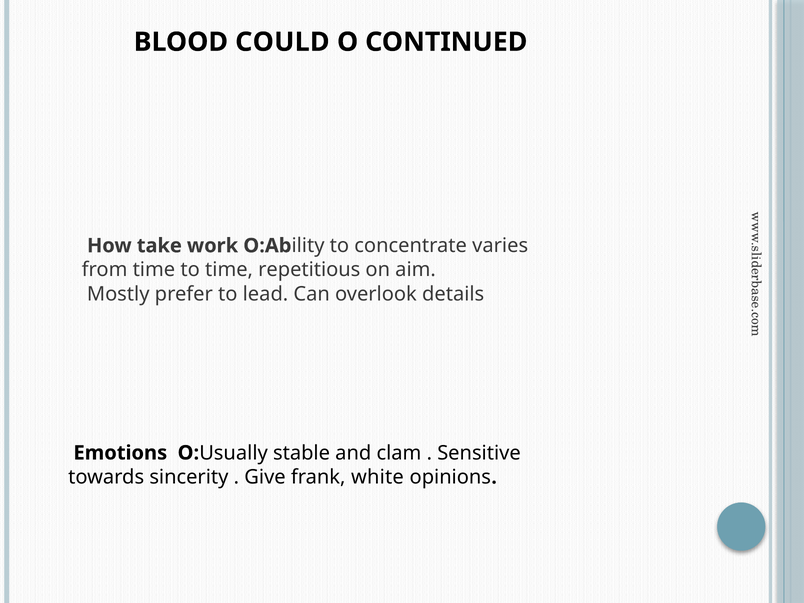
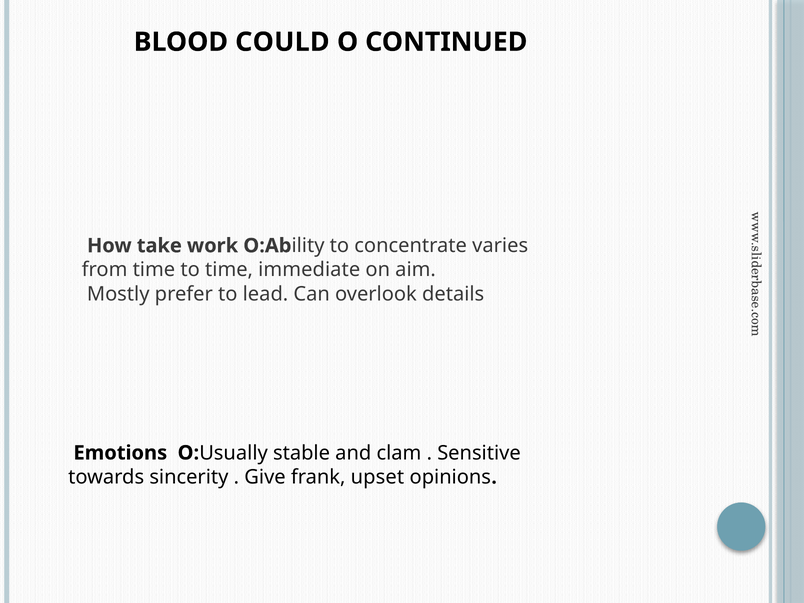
repetitious: repetitious -> immediate
white: white -> upset
